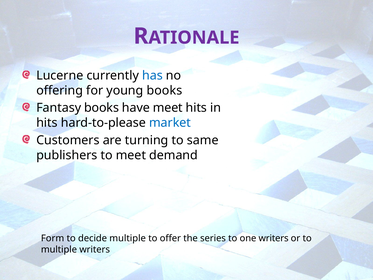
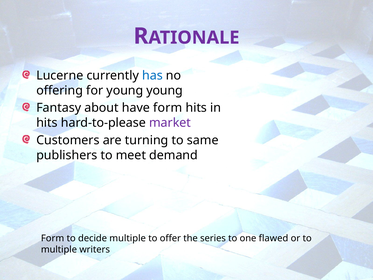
young books: books -> young
Fantasy books: books -> about
have meet: meet -> form
market colour: blue -> purple
one writers: writers -> flawed
